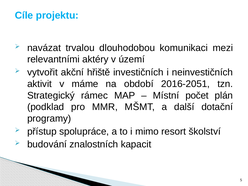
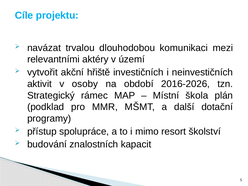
máme: máme -> osoby
2016-2051: 2016-2051 -> 2016-2026
počet: počet -> škola
